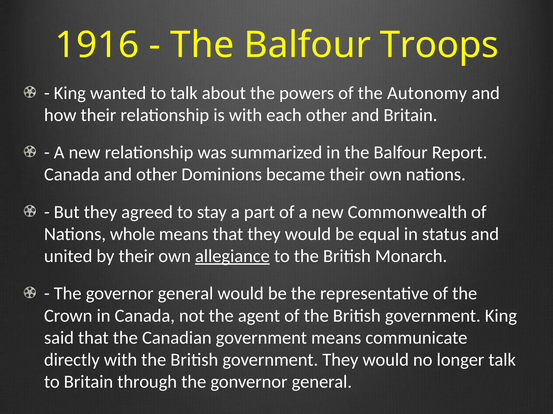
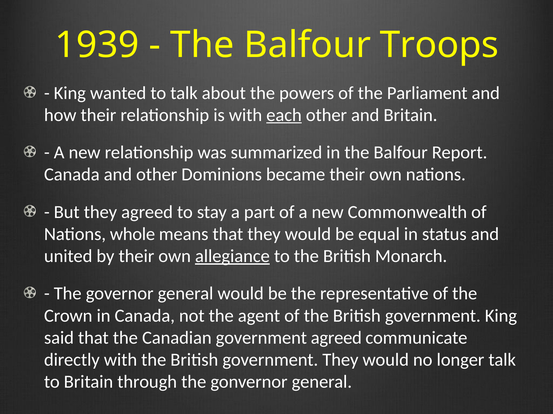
1916: 1916 -> 1939
Autonomy: Autonomy -> Parliament
each underline: none -> present
government means: means -> agreed
